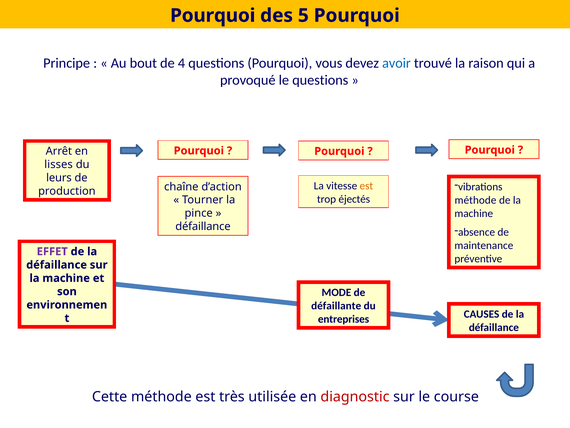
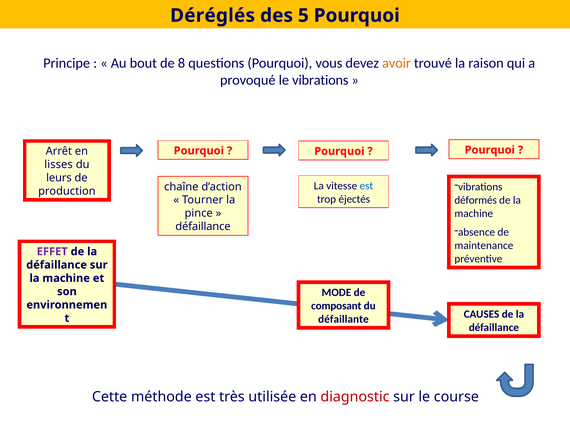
Pourquoi at (213, 16): Pourquoi -> Déréglés
4: 4 -> 8
avoir colour: blue -> orange
le questions: questions -> vibrations
est at (366, 186) colour: orange -> blue
méthode at (475, 200): méthode -> déformés
défaillante: défaillante -> composant
entreprises: entreprises -> défaillante
